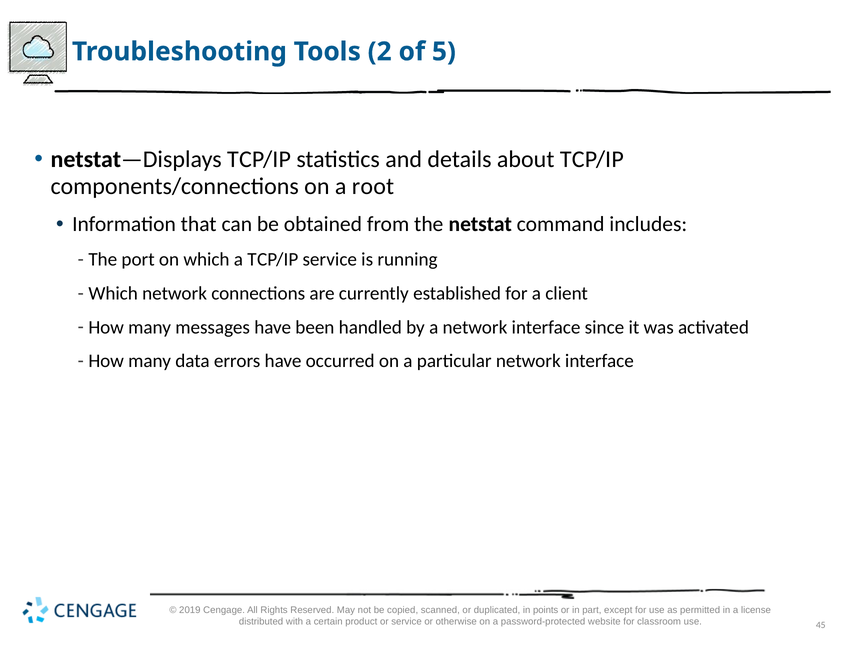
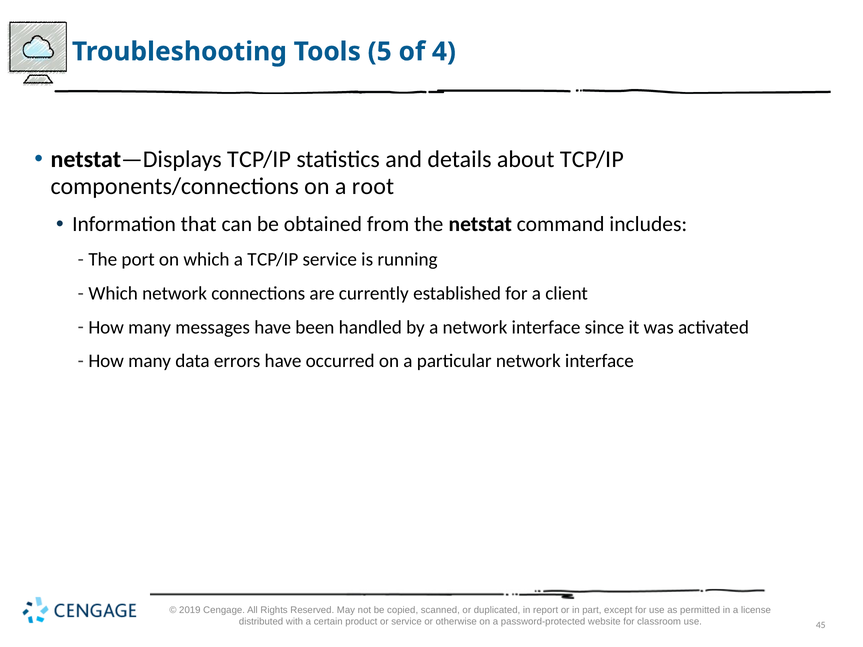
2: 2 -> 5
5: 5 -> 4
points: points -> report
